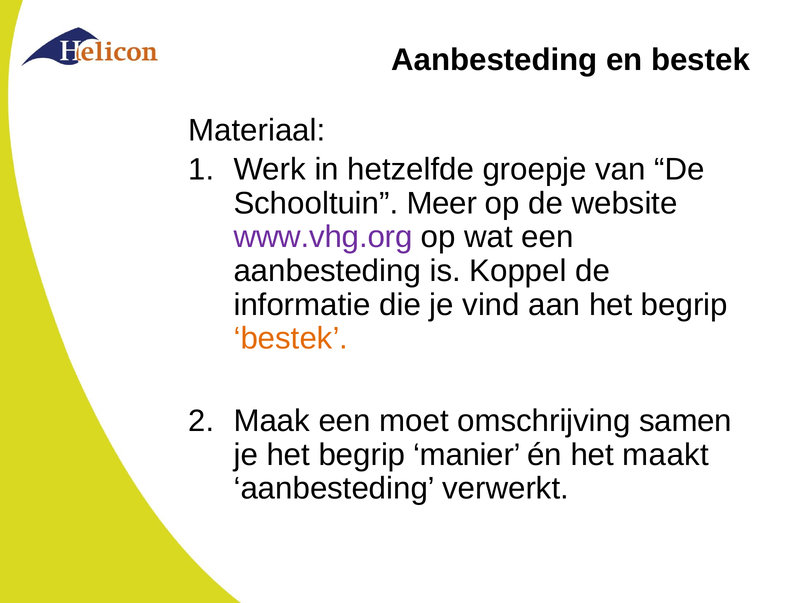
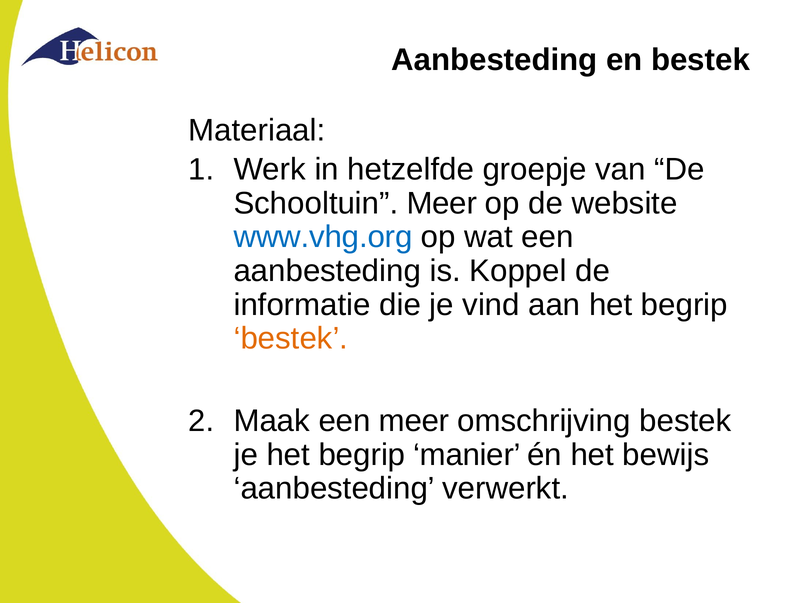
www.vhg.org colour: purple -> blue
een moet: moet -> meer
omschrijving samen: samen -> bestek
maakt: maakt -> bewijs
